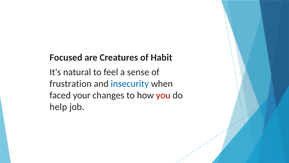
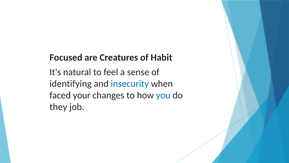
frustration: frustration -> identifying
you colour: red -> blue
help: help -> they
